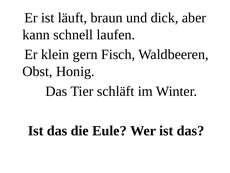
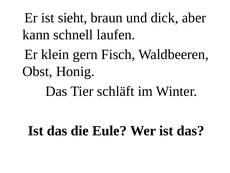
läuft: läuft -> sieht
